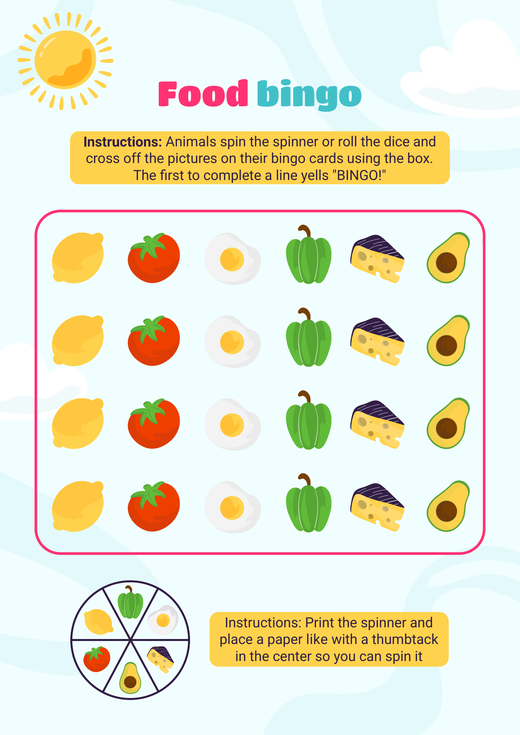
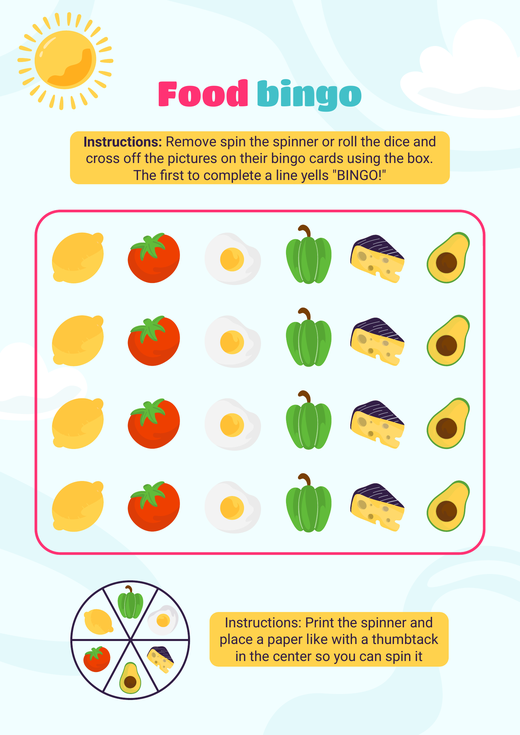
Animals: Animals -> Remove
